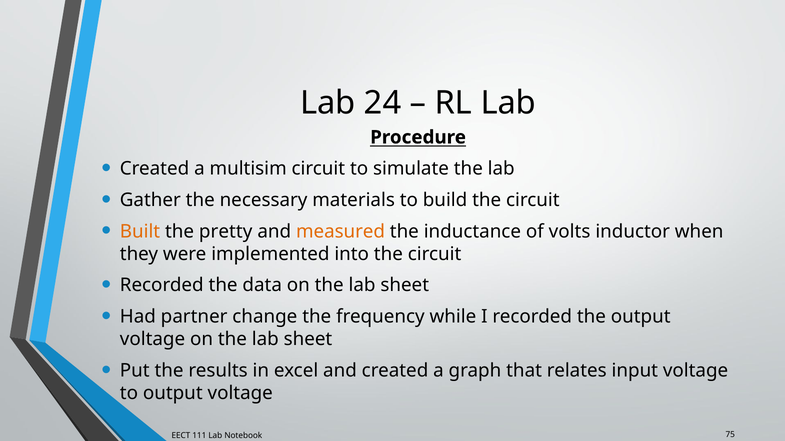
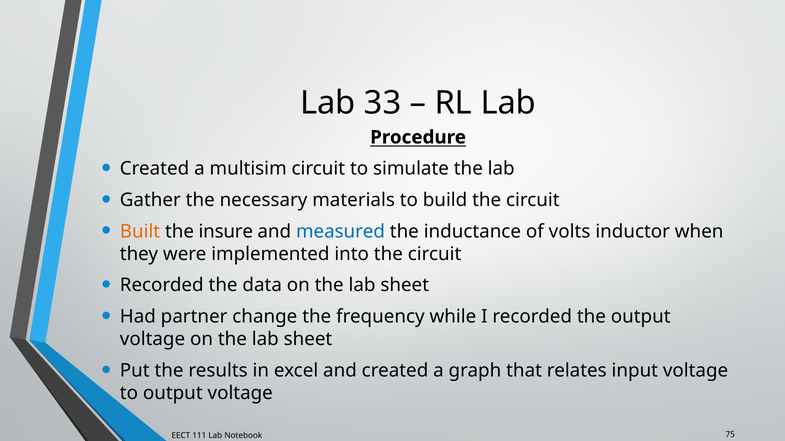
24: 24 -> 33
pretty: pretty -> insure
measured colour: orange -> blue
